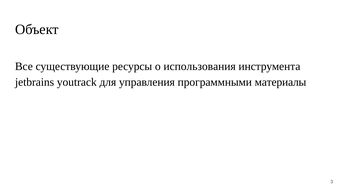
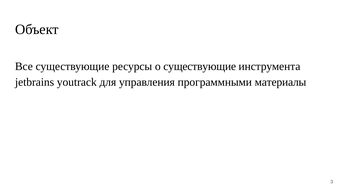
о использования: использования -> существующие
